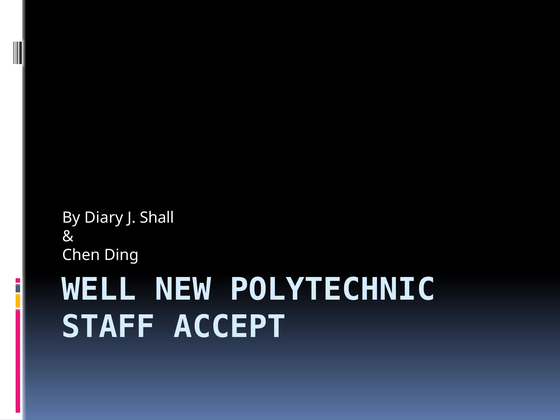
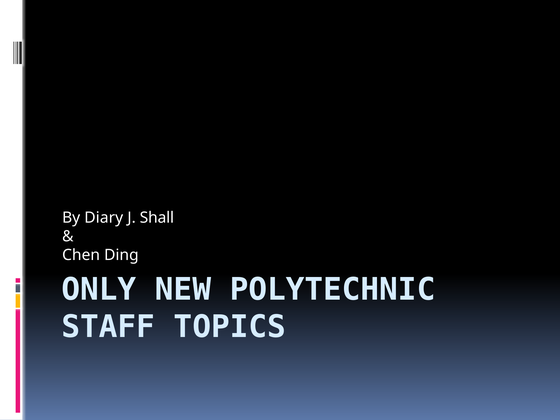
WELL: WELL -> ONLY
ACCEPT: ACCEPT -> TOPICS
